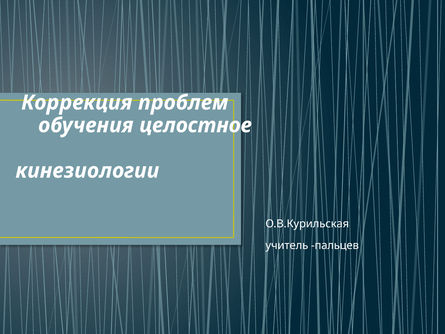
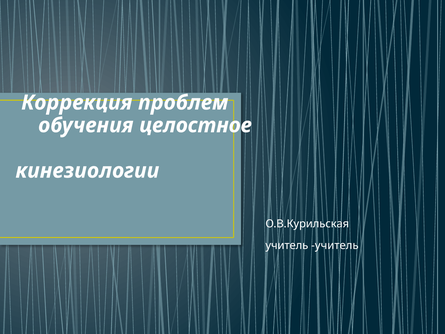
учитель пальцев: пальцев -> учитель
